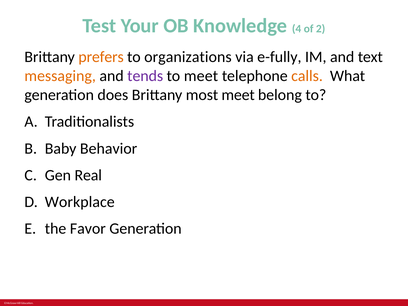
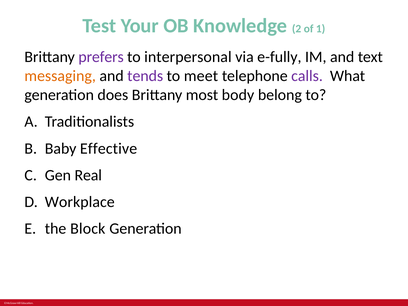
4: 4 -> 2
2: 2 -> 1
prefers colour: orange -> purple
organizations: organizations -> interpersonal
calls colour: orange -> purple
most meet: meet -> body
Behavior: Behavior -> Effective
Favor: Favor -> Block
